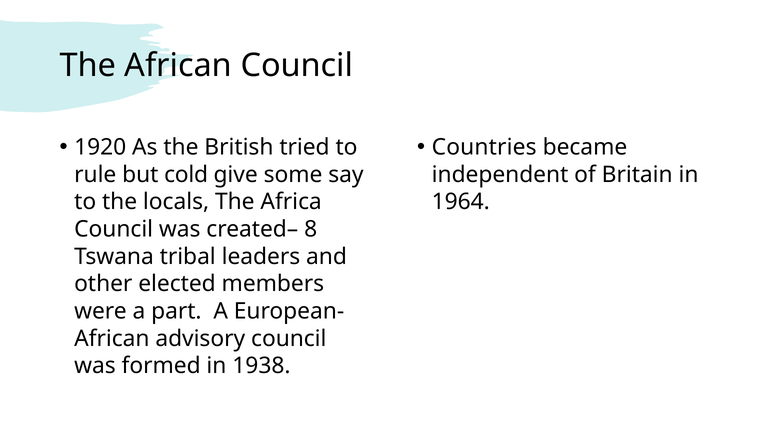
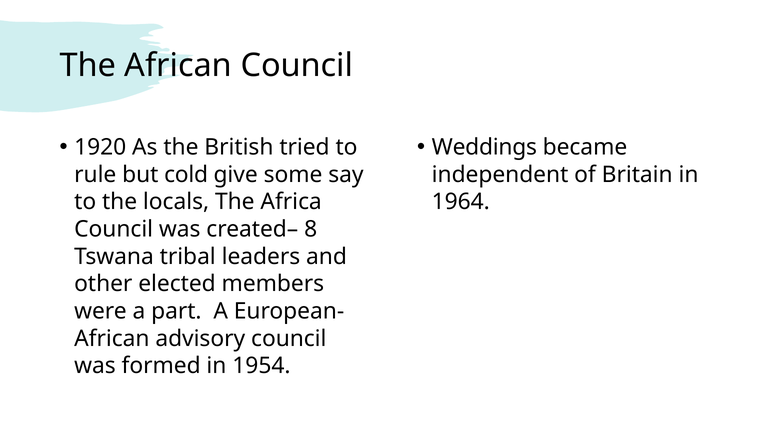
Countries: Countries -> Weddings
1938: 1938 -> 1954
